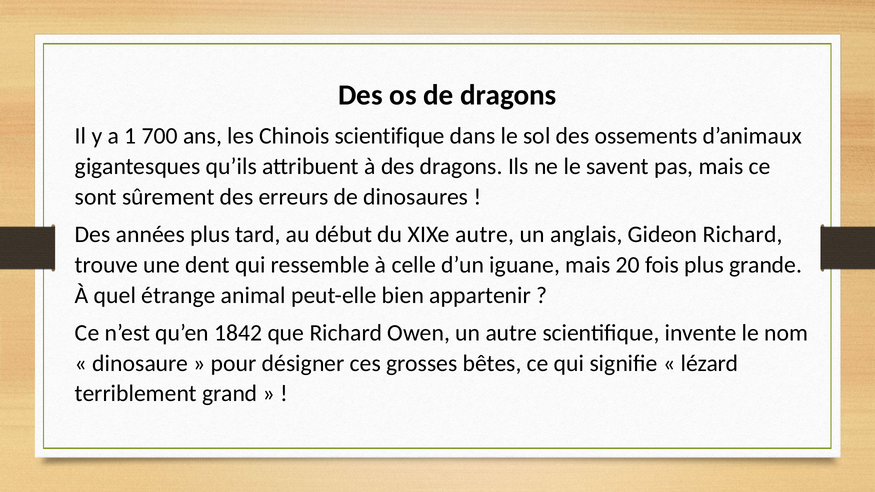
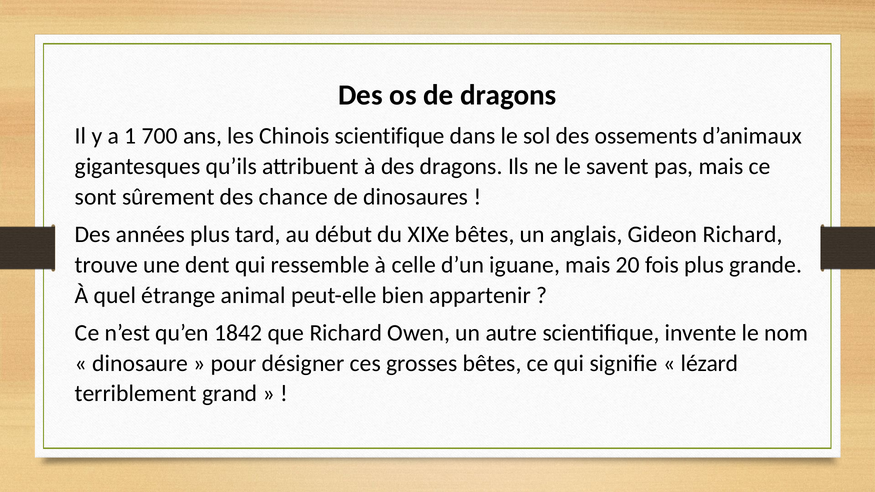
erreurs: erreurs -> chance
XIXe autre: autre -> bêtes
